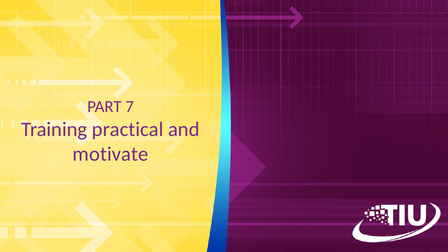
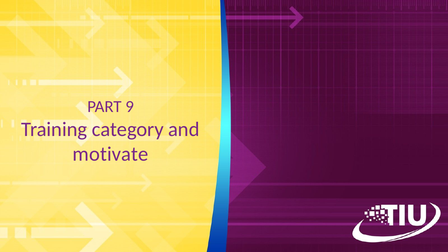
7: 7 -> 9
practical: practical -> category
